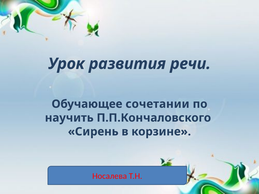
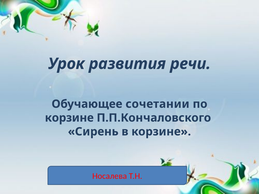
научить at (69, 118): научить -> корзине
